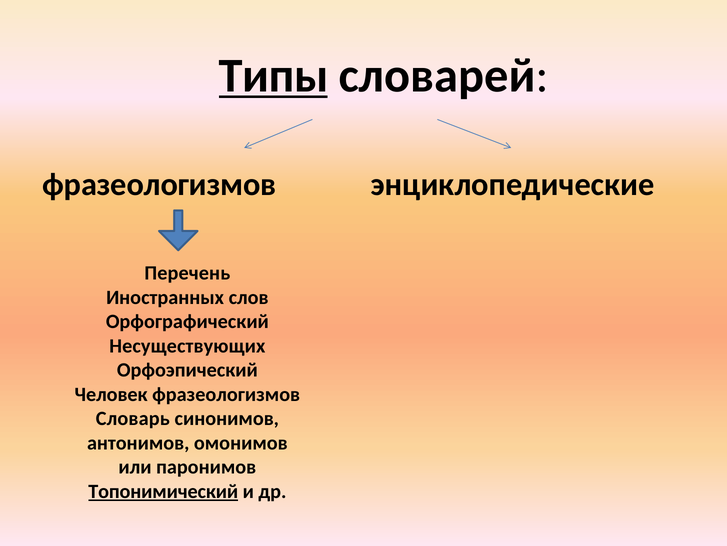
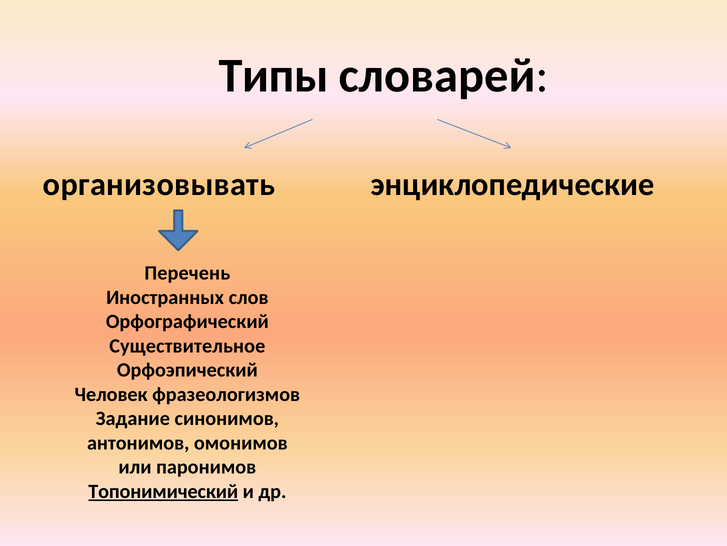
Типы underline: present -> none
фразеологизмов at (159, 184): фразеологизмов -> организовывать
Несуществующих: Несуществующих -> Существительное
Словарь: Словарь -> Задание
